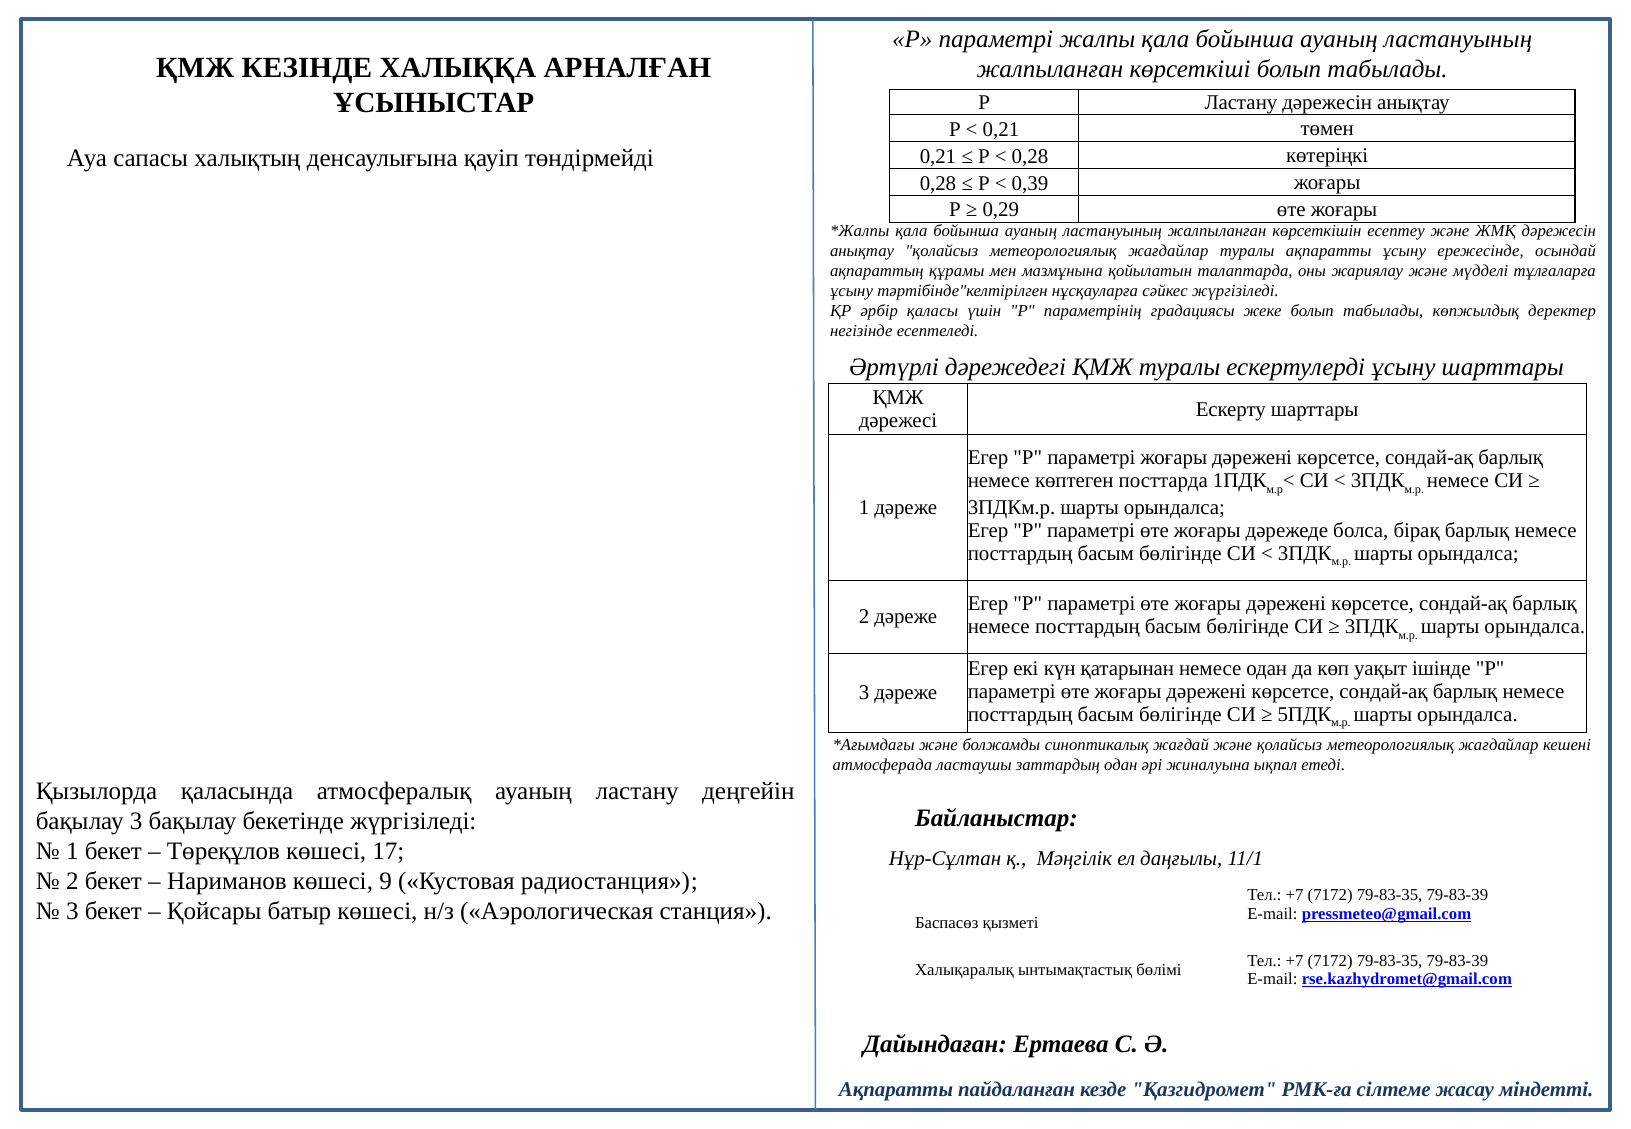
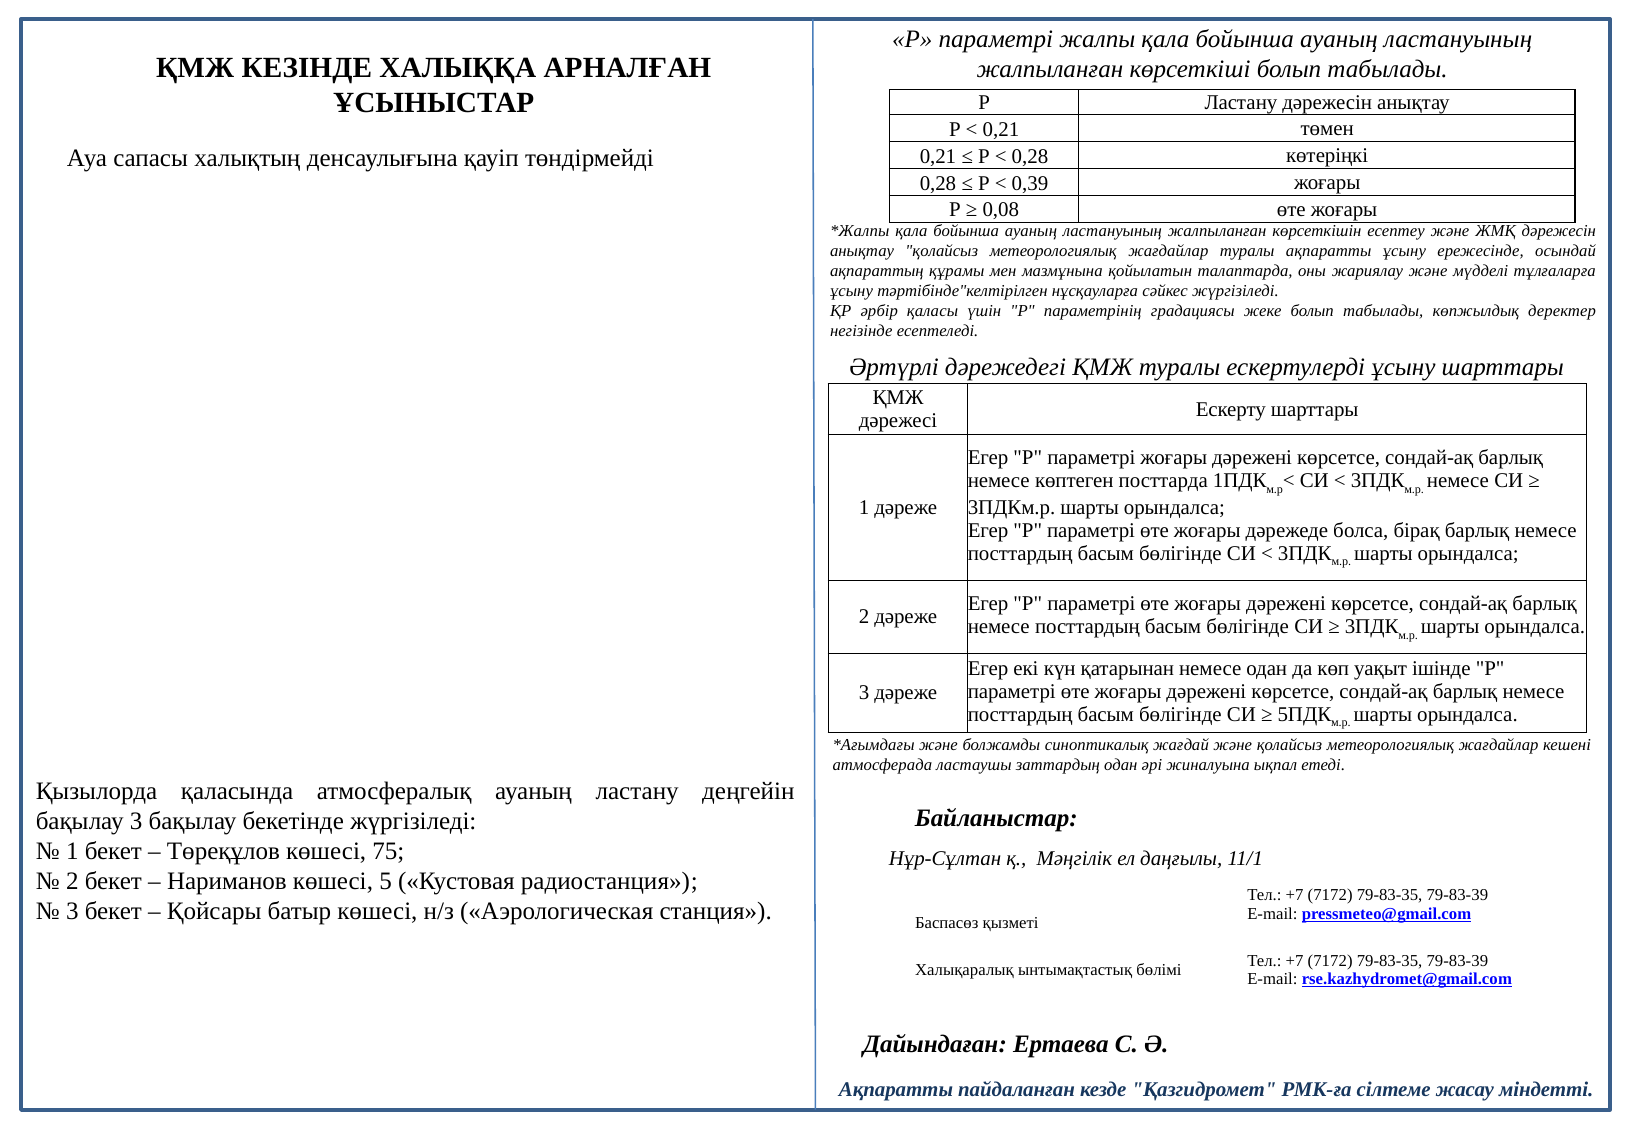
0,29: 0,29 -> 0,08
17: 17 -> 75
9: 9 -> 5
